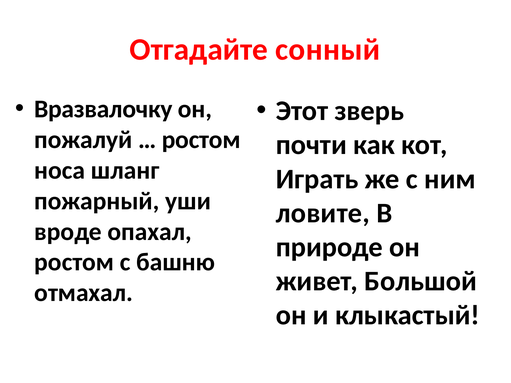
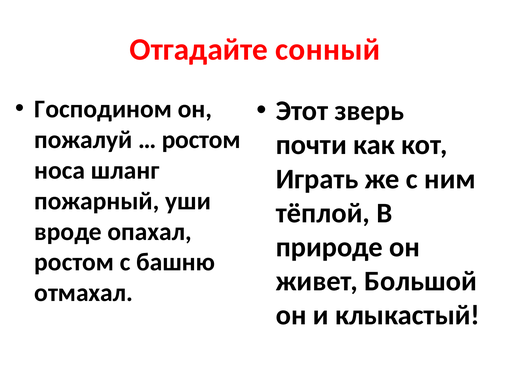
Вразвалочку: Вразвалочку -> Господином
ловите: ловите -> тёплой
